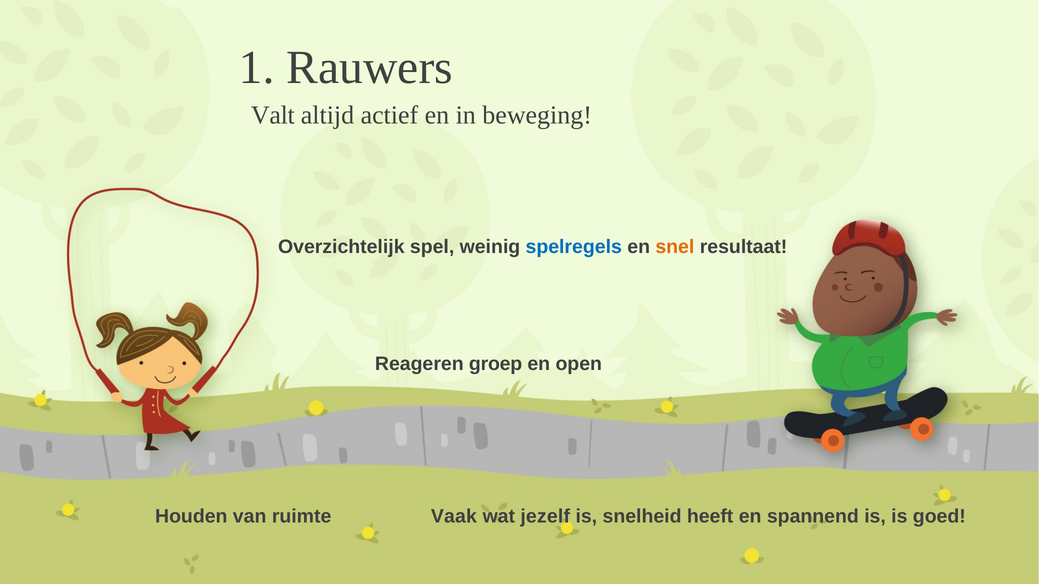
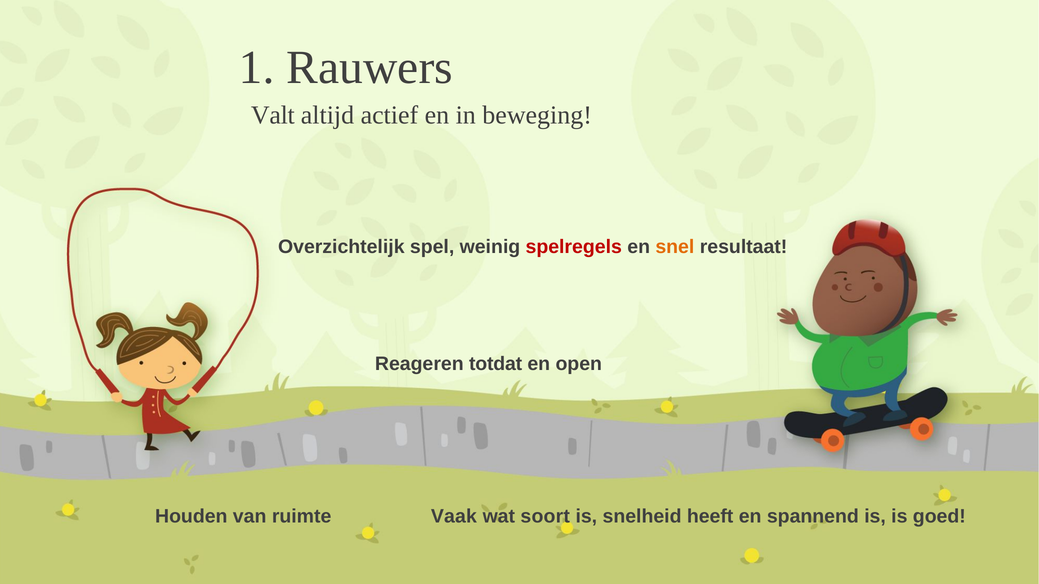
spelregels colour: blue -> red
groep: groep -> totdat
jezelf: jezelf -> soort
